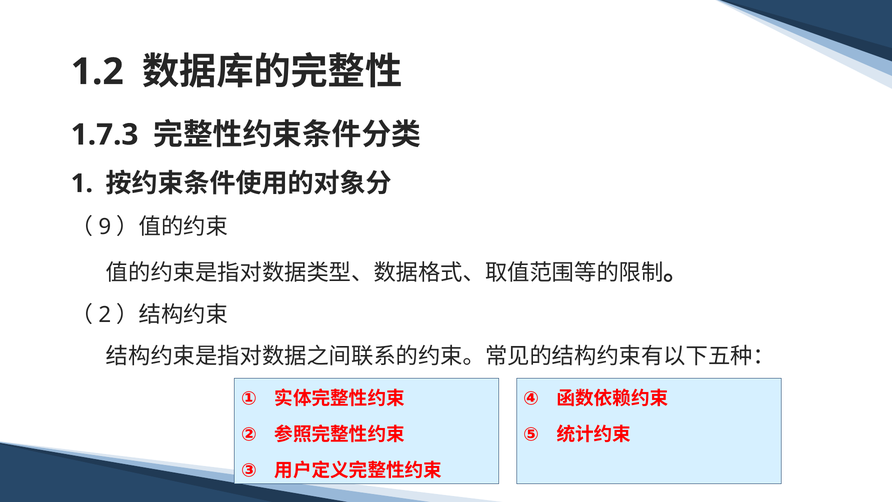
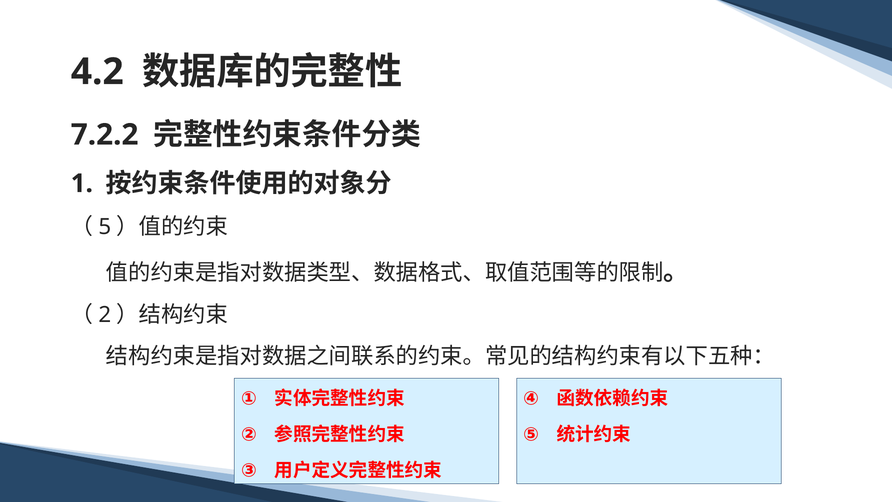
1.2: 1.2 -> 4.2
1.7.3: 1.7.3 -> 7.2.2
9: 9 -> 5
